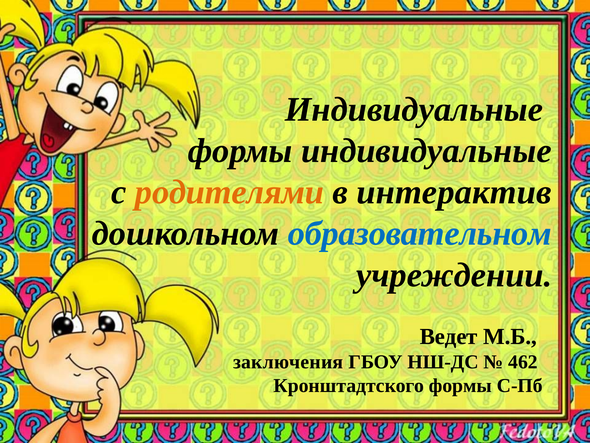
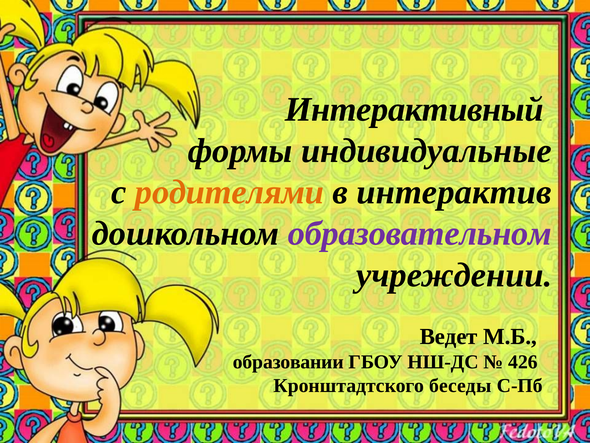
Индивидуальные at (414, 109): Индивидуальные -> Интерактивный
образовательном colour: blue -> purple
заключения: заключения -> образовании
462: 462 -> 426
Кронштадтского формы: формы -> беседы
